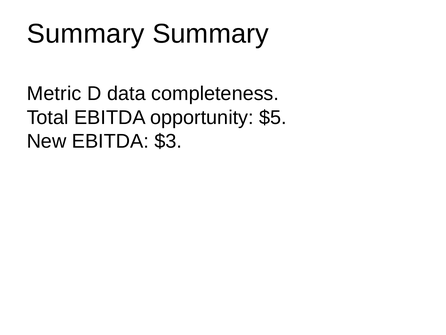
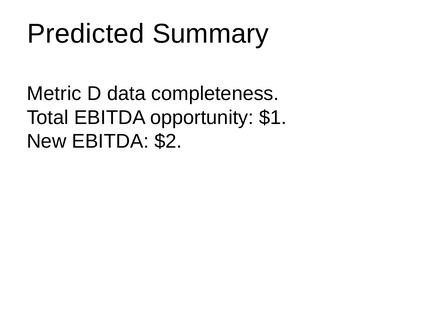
Summary at (86, 34): Summary -> Predicted
$5: $5 -> $1
$3: $3 -> $2
